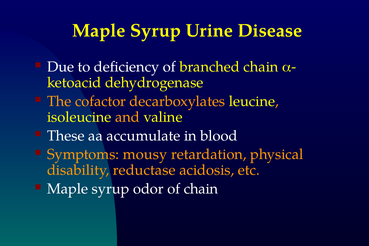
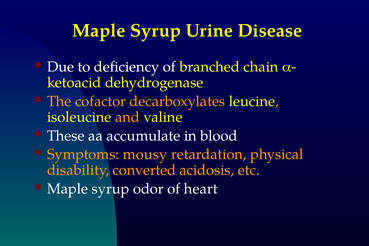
reductase: reductase -> converted
of chain: chain -> heart
